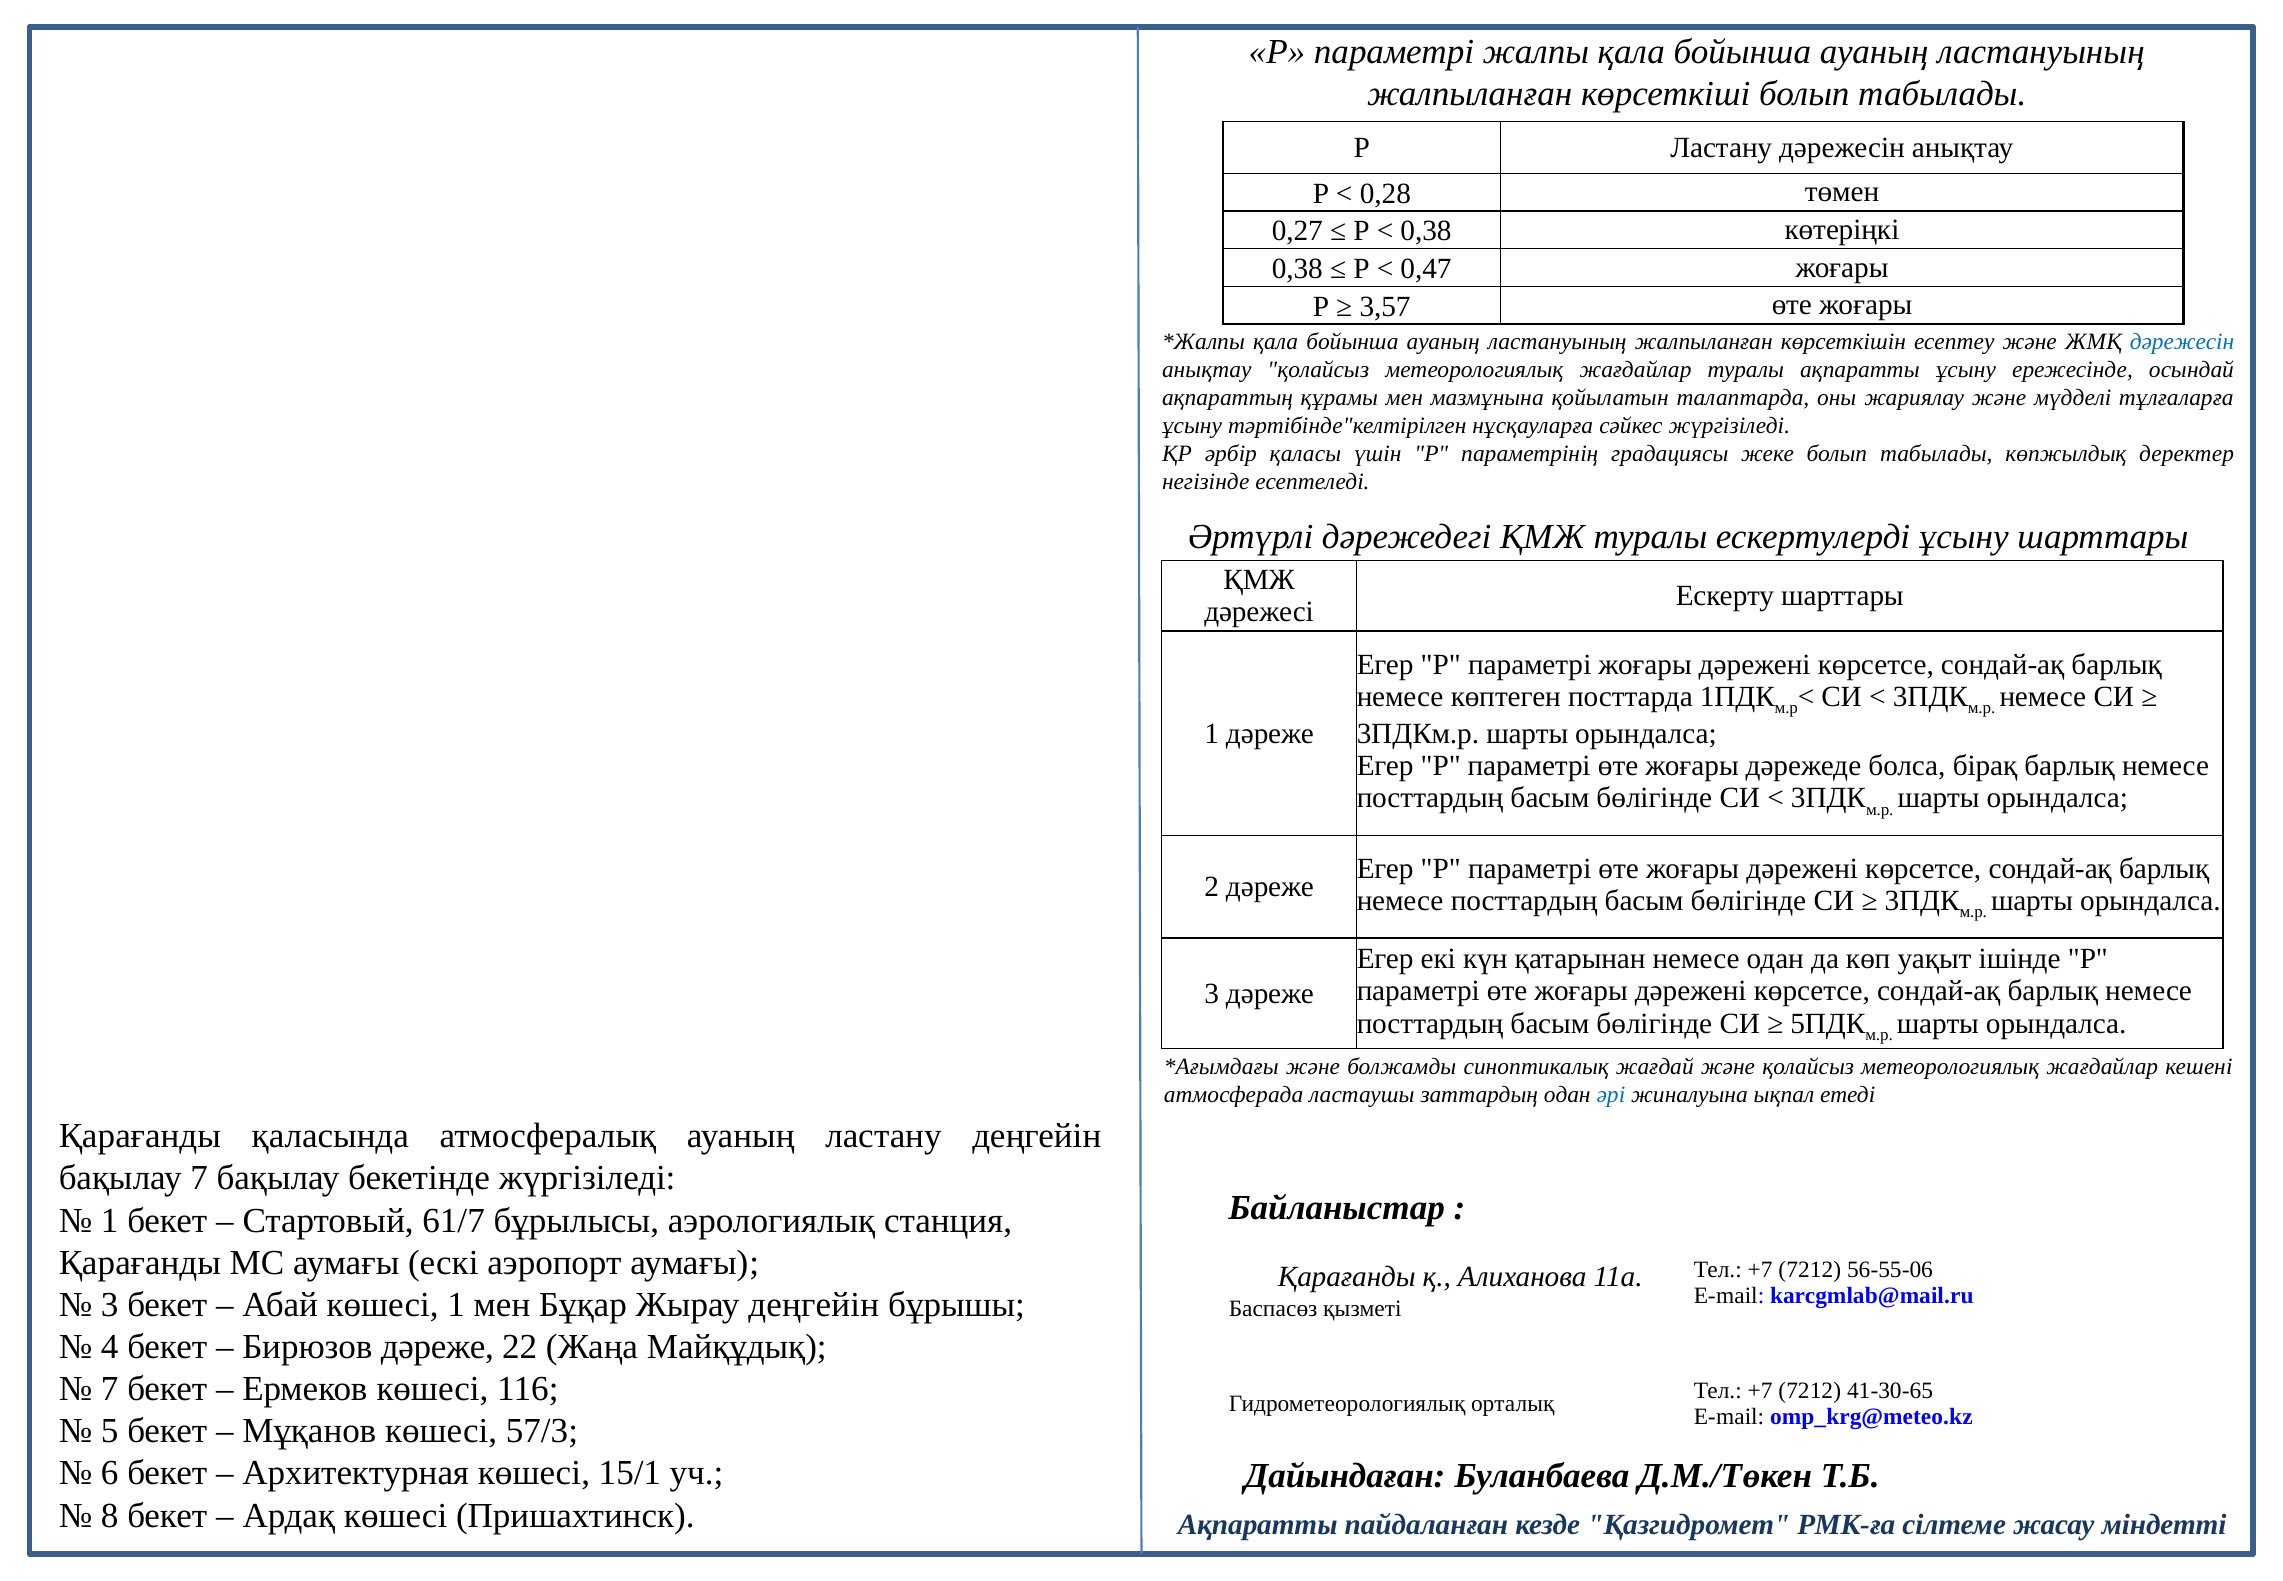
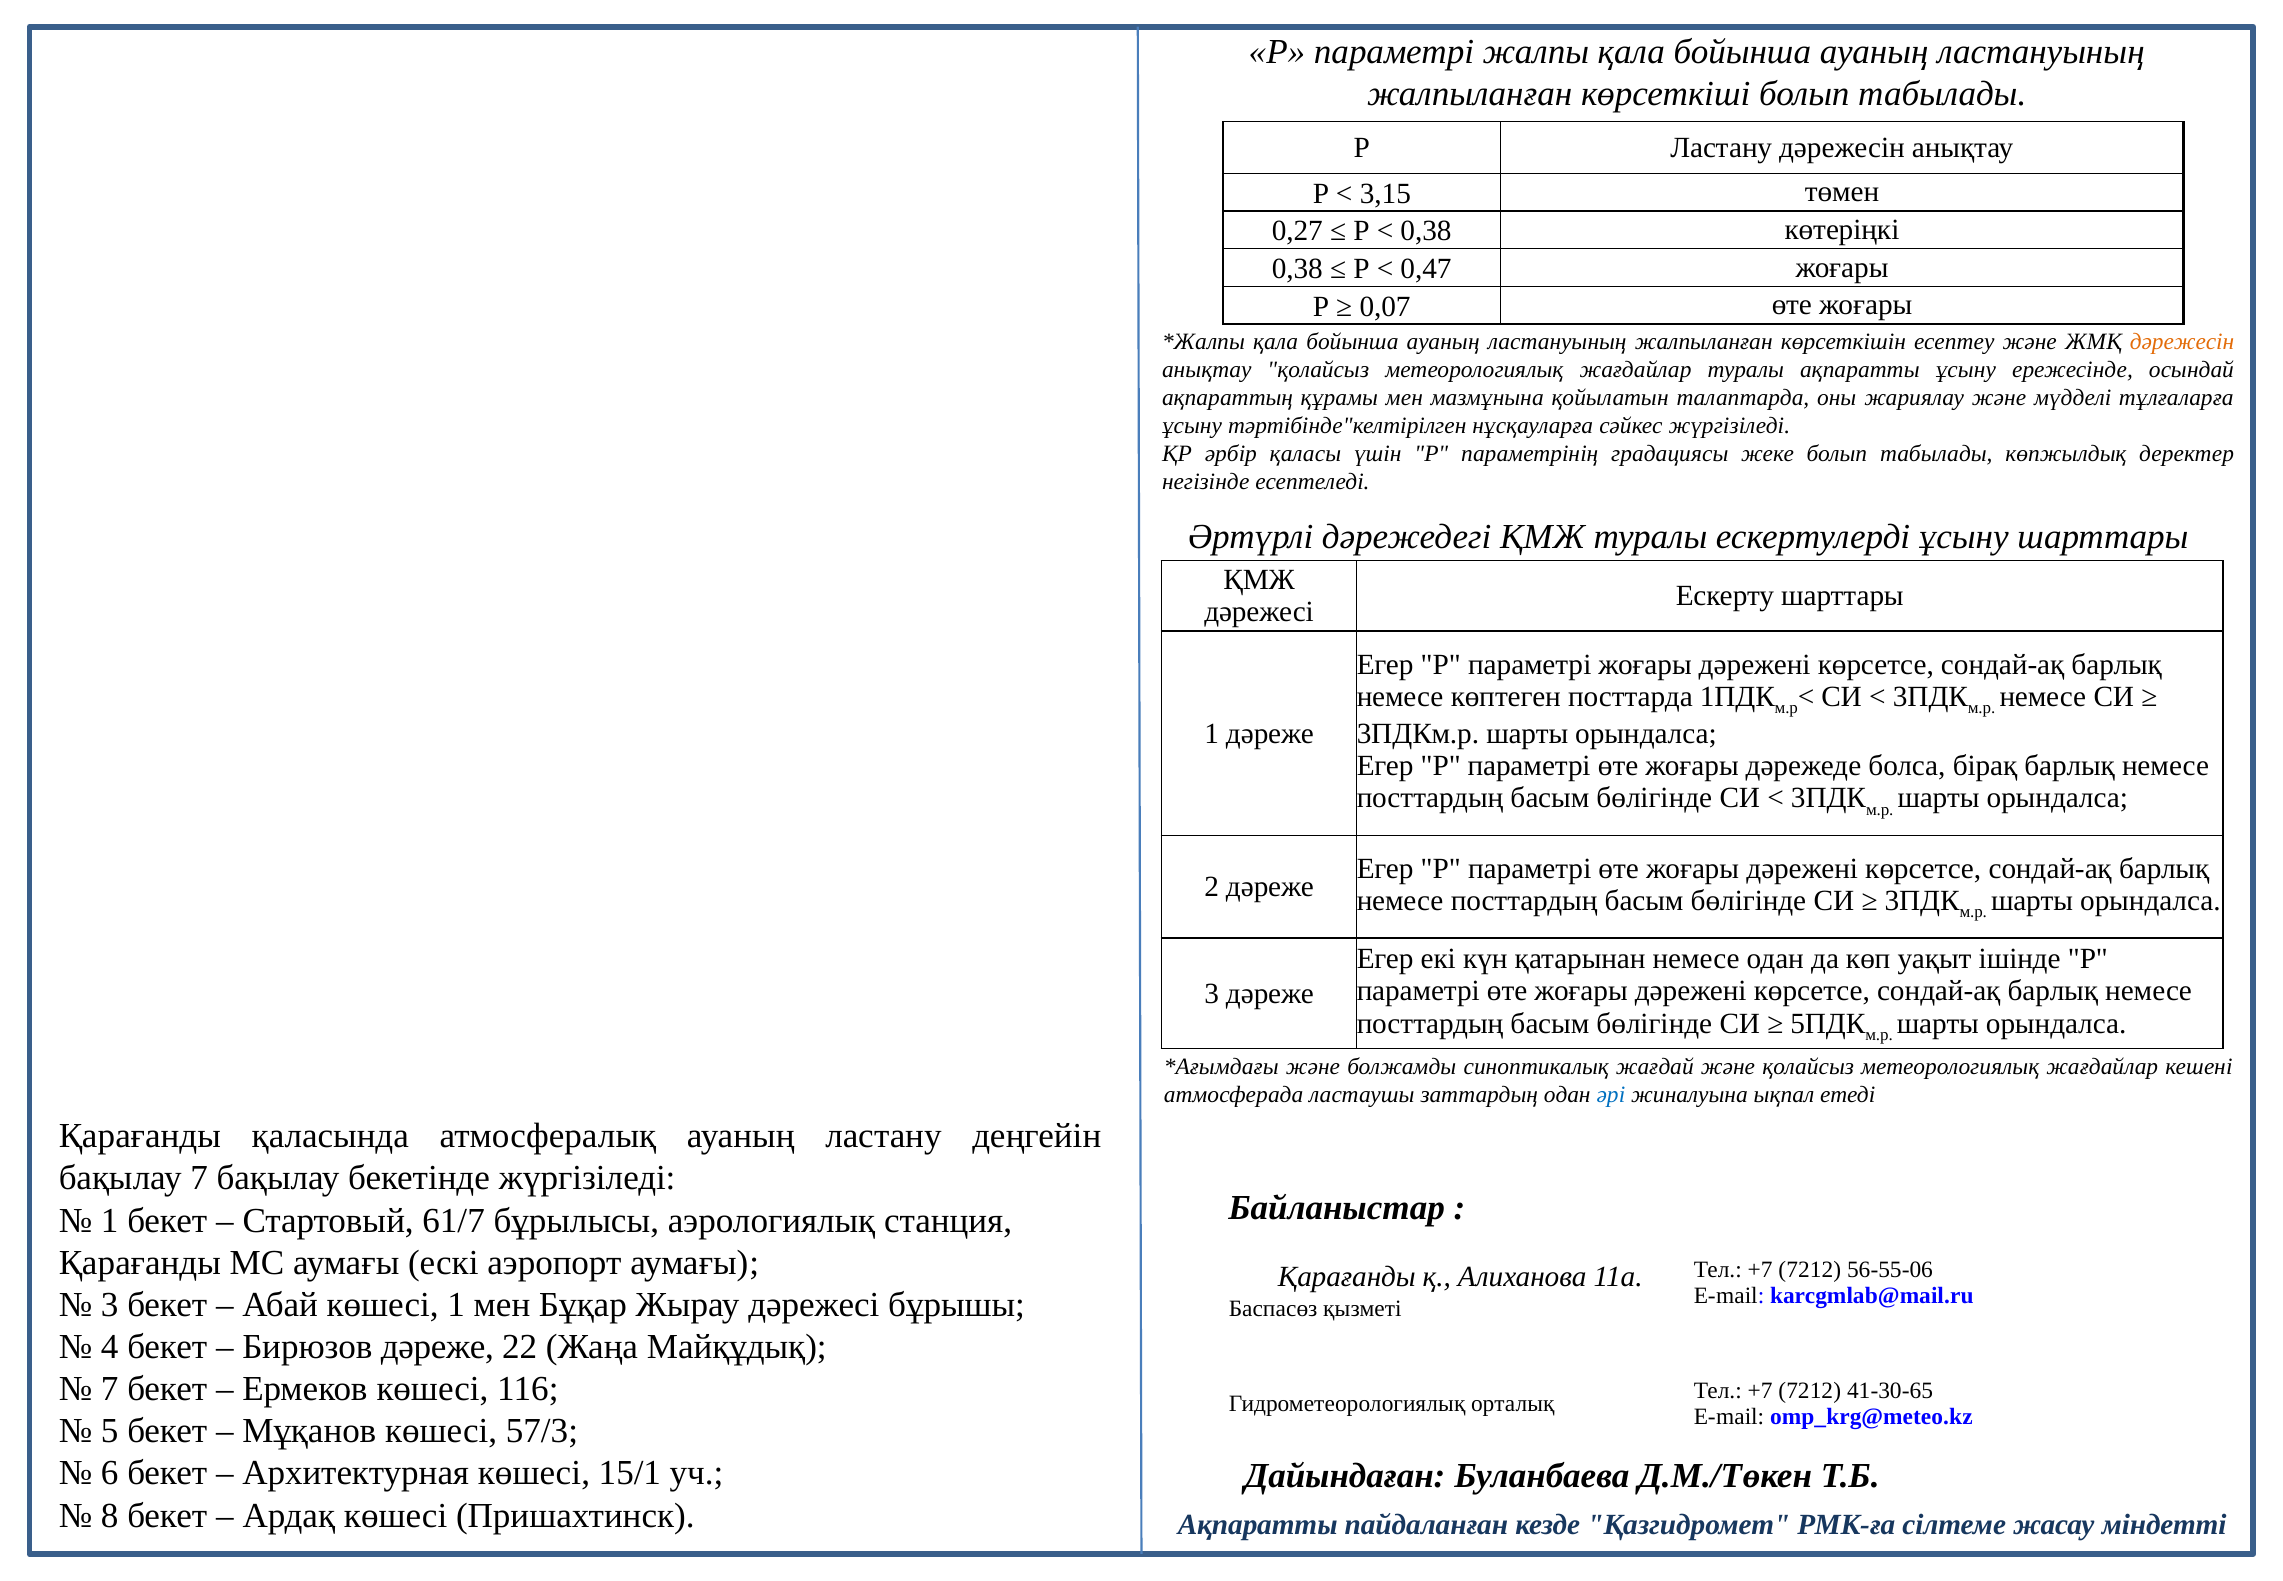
0,28: 0,28 -> 3,15
3,57: 3,57 -> 0,07
дәрежесін at (2182, 341) colour: blue -> orange
Жырау деңгейін: деңгейін -> дәрежесі
